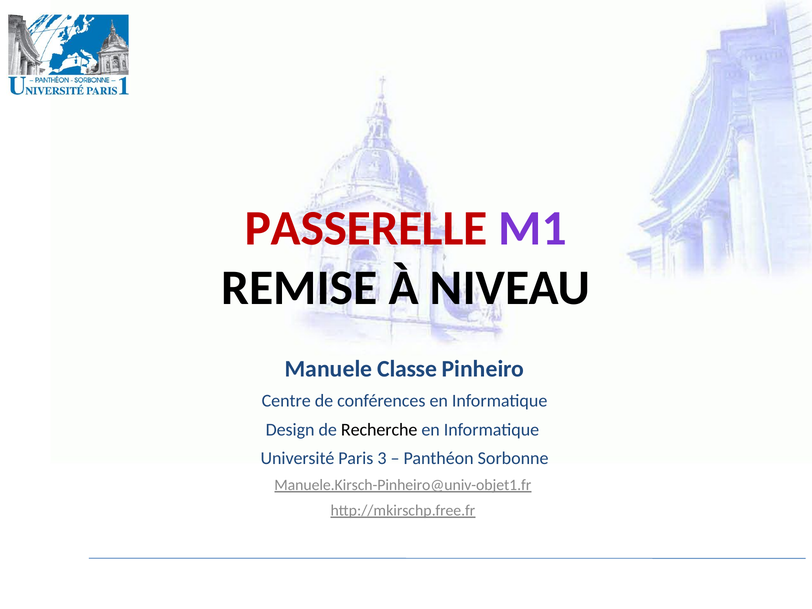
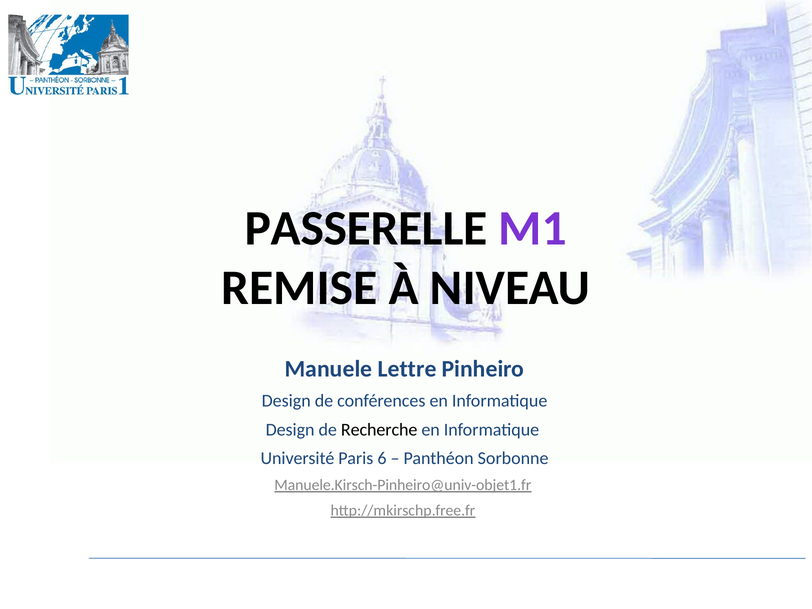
PASSERELLE colour: red -> black
Classe: Classe -> Lettre
Centre at (286, 401): Centre -> Design
3: 3 -> 6
